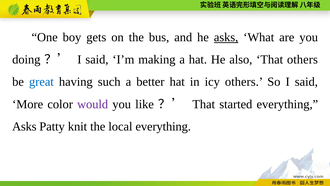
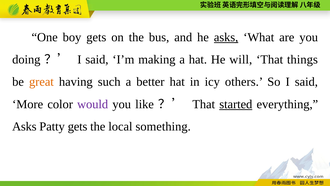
also: also -> will
That others: others -> things
great colour: blue -> orange
started underline: none -> present
Patty knit: knit -> gets
local everything: everything -> something
